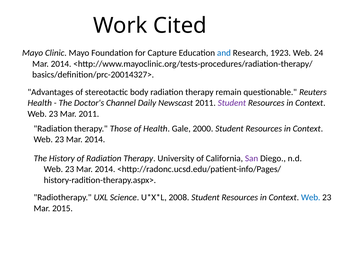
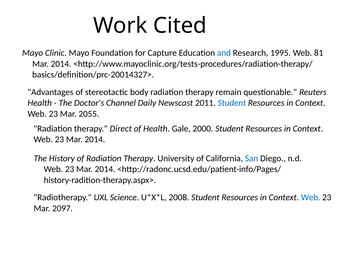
1923: 1923 -> 1995
24: 24 -> 81
Student at (232, 103) colour: purple -> blue
Mar 2011: 2011 -> 2055
Those: Those -> Direct
San colour: purple -> blue
2015: 2015 -> 2097
